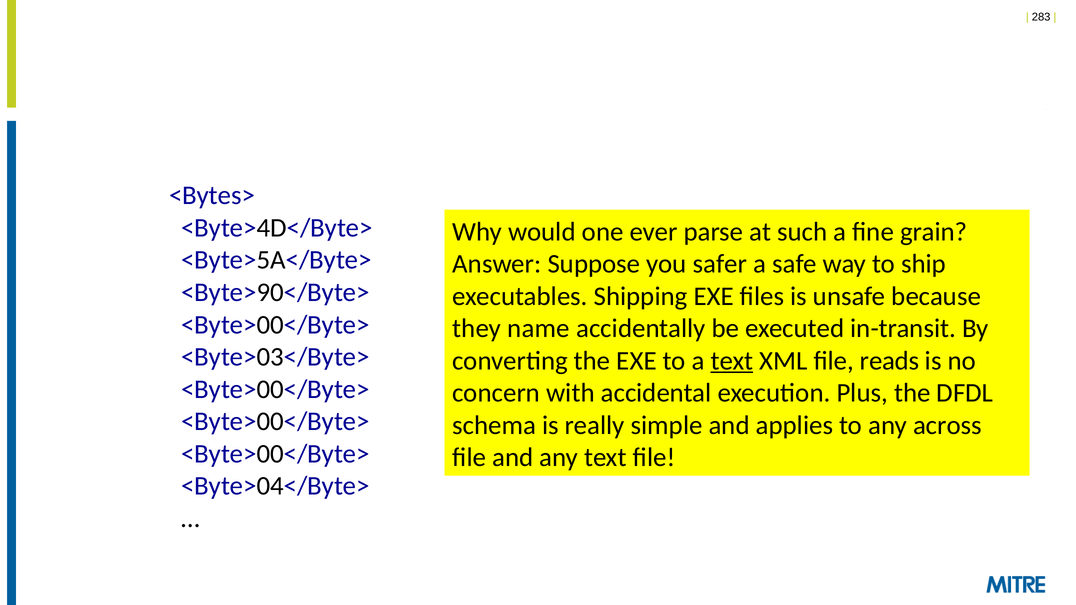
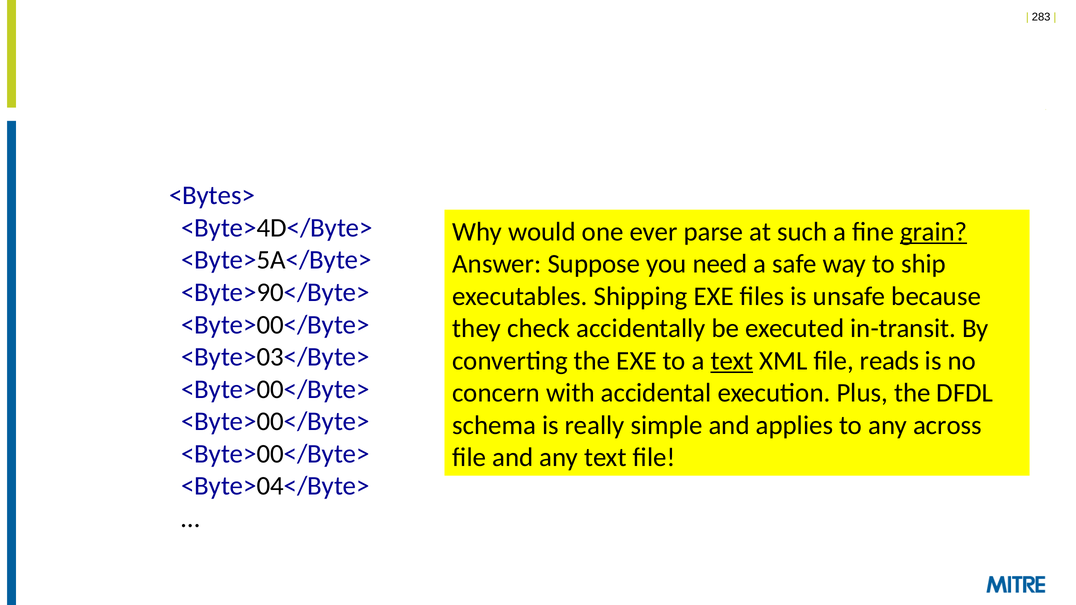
grain underline: none -> present
safer: safer -> need
name: name -> check
